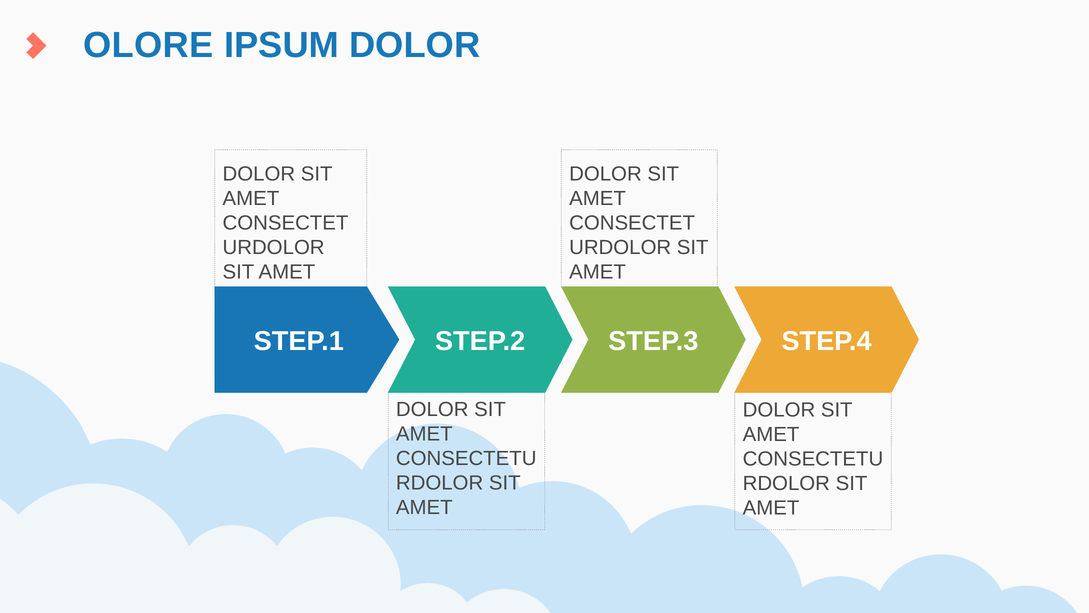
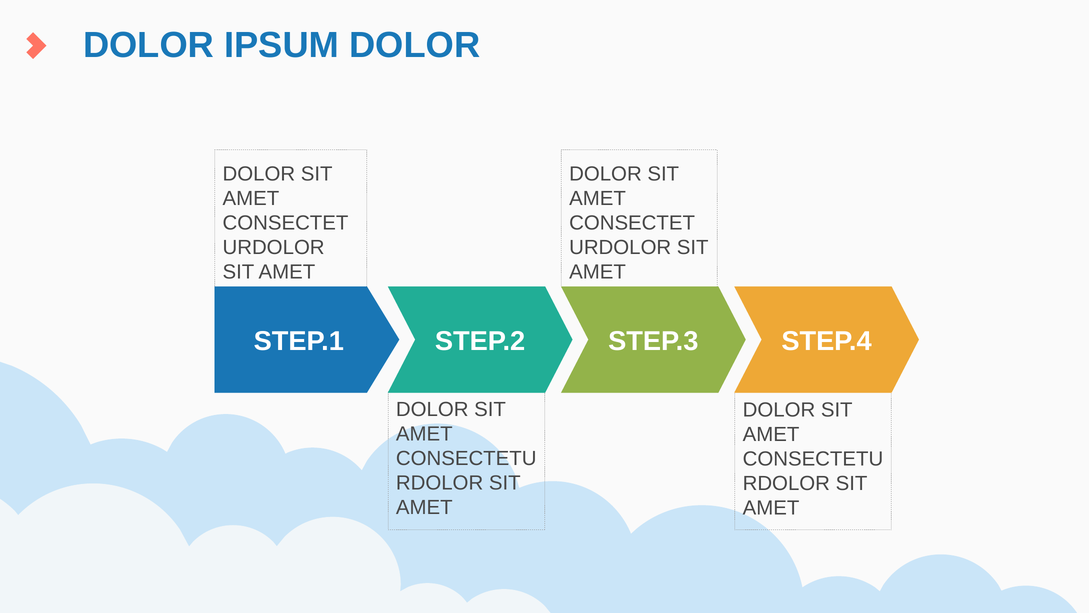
OLORE at (148, 45): OLORE -> DOLOR
